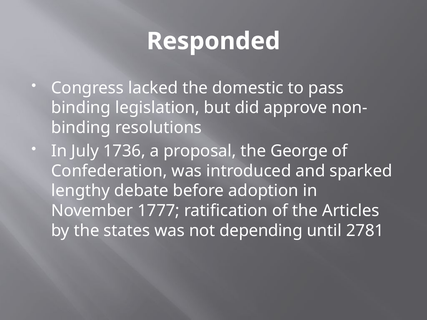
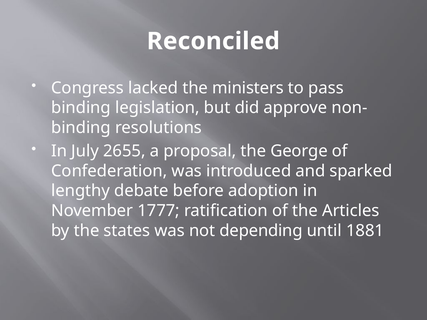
Responded: Responded -> Reconciled
domestic: domestic -> ministers
1736: 1736 -> 2655
2781: 2781 -> 1881
